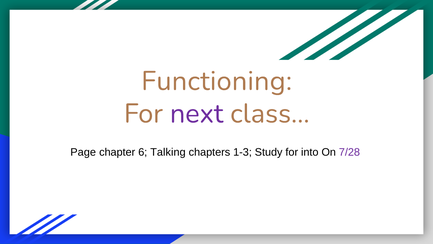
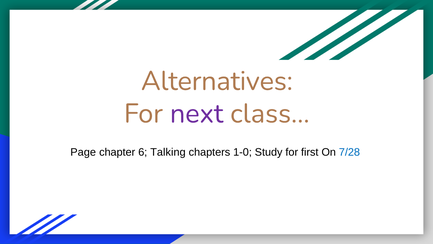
Functioning: Functioning -> Alternatives
1-3: 1-3 -> 1-0
into: into -> first
7/28 colour: purple -> blue
